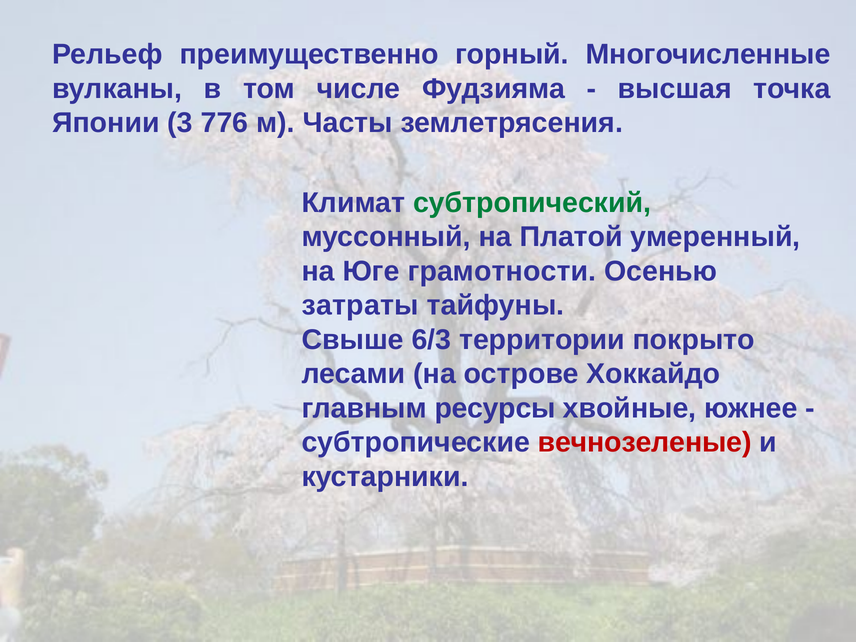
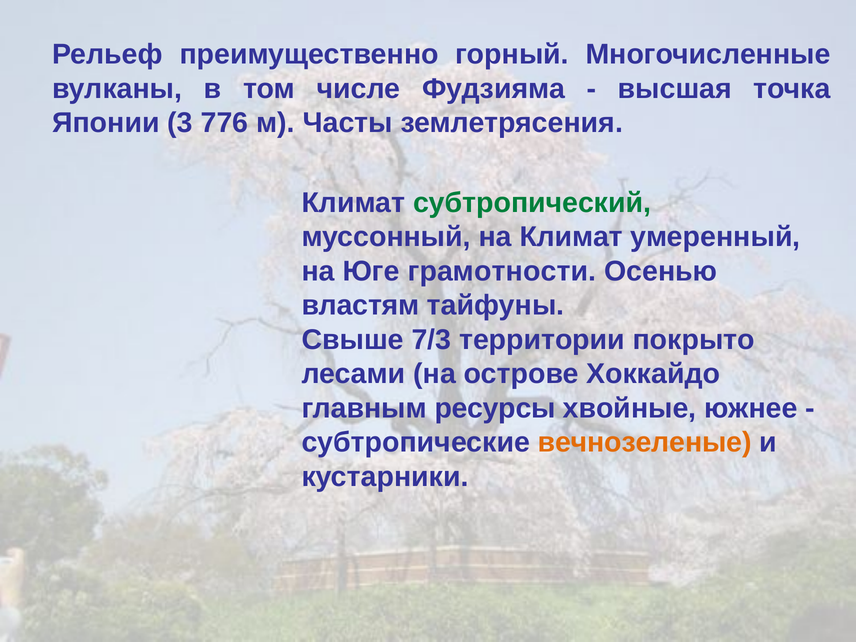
на Платой: Платой -> Климат
затраты: затраты -> властям
6/3: 6/3 -> 7/3
вечнозеленые colour: red -> orange
